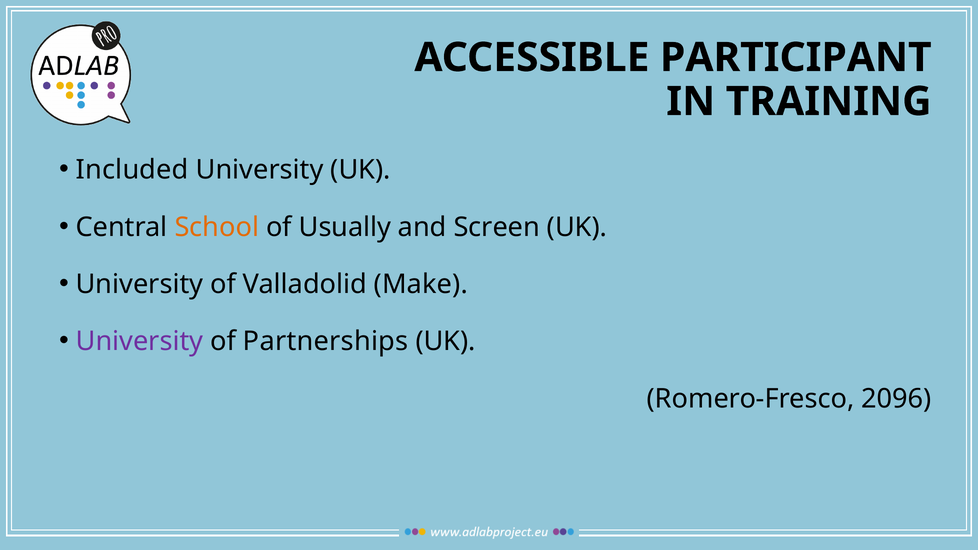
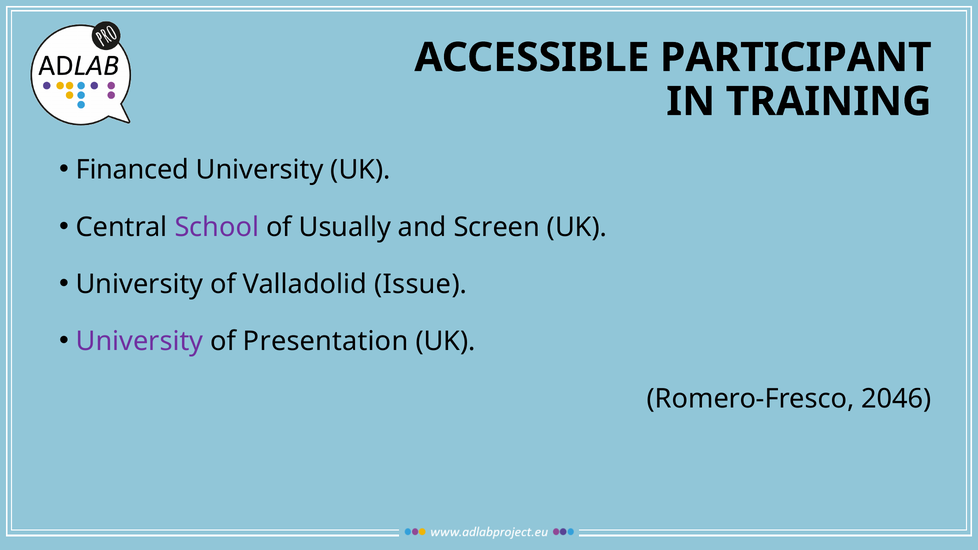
Included: Included -> Financed
School colour: orange -> purple
Make: Make -> Issue
Partnerships: Partnerships -> Presentation
2096: 2096 -> 2046
